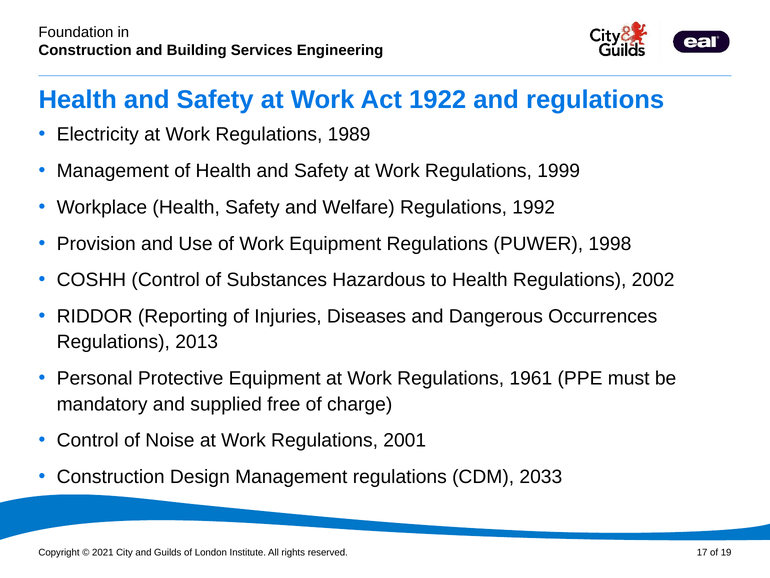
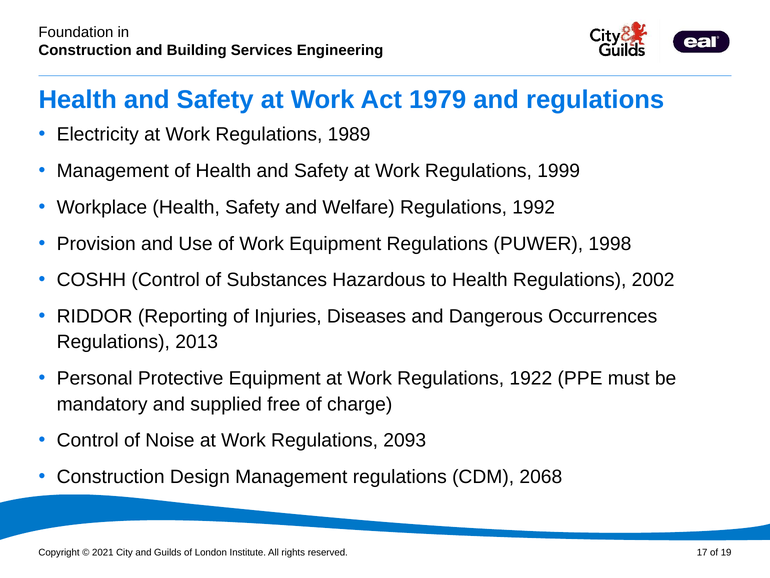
1922: 1922 -> 1979
1961: 1961 -> 1922
2001: 2001 -> 2093
2033: 2033 -> 2068
